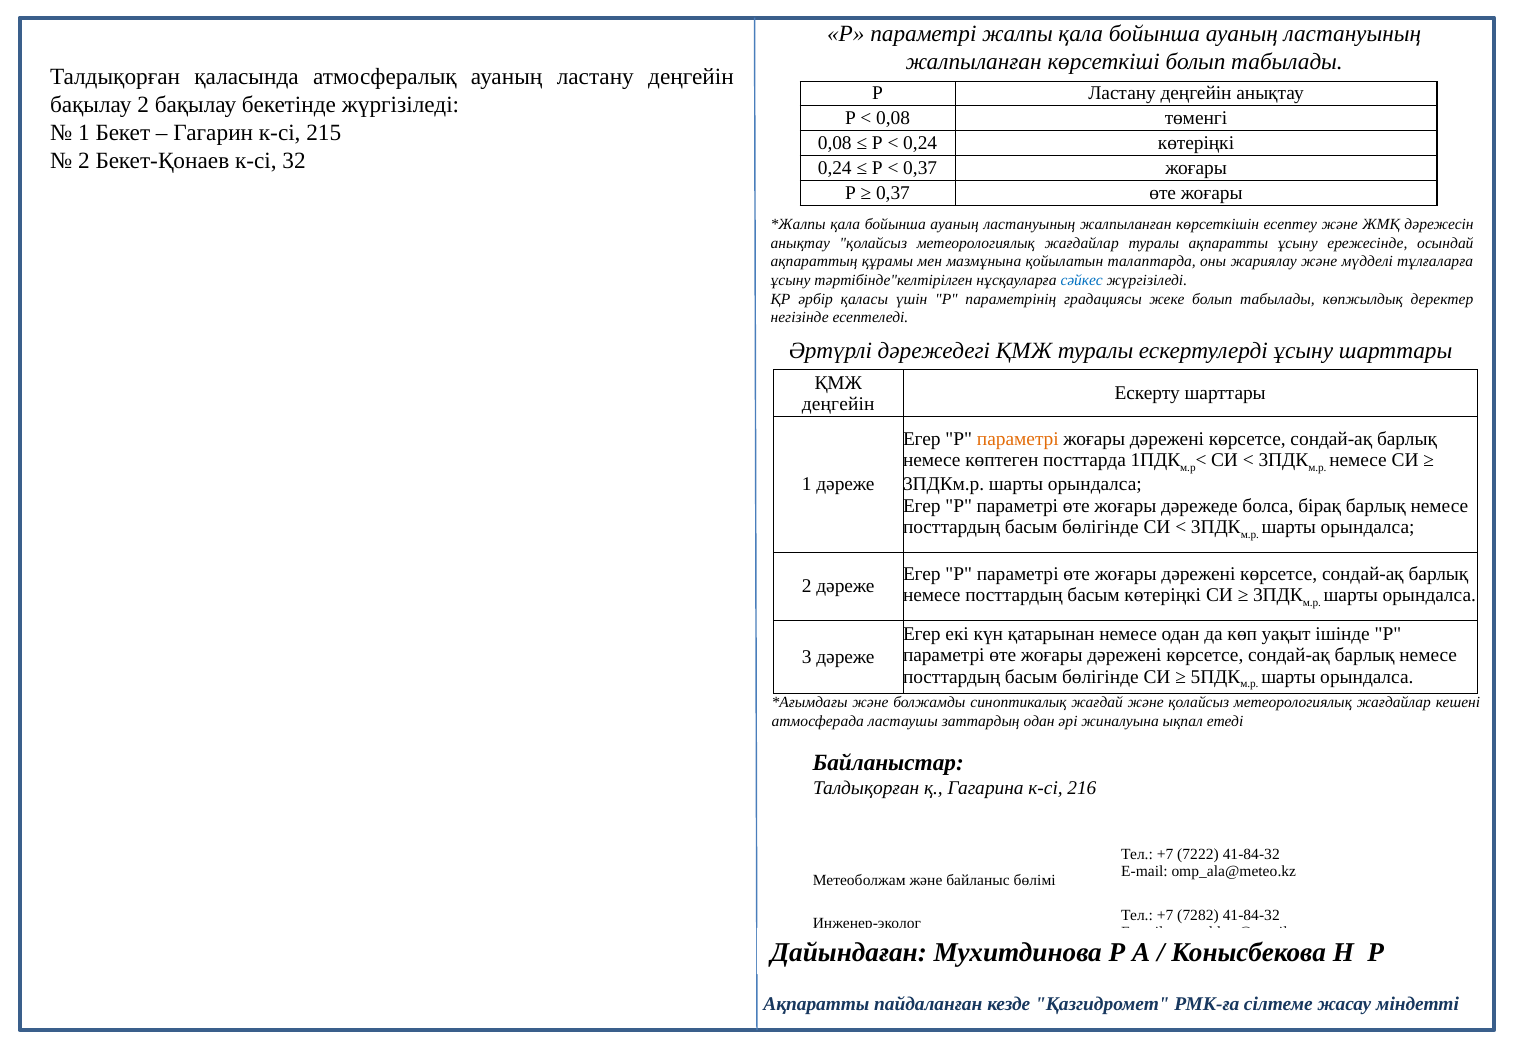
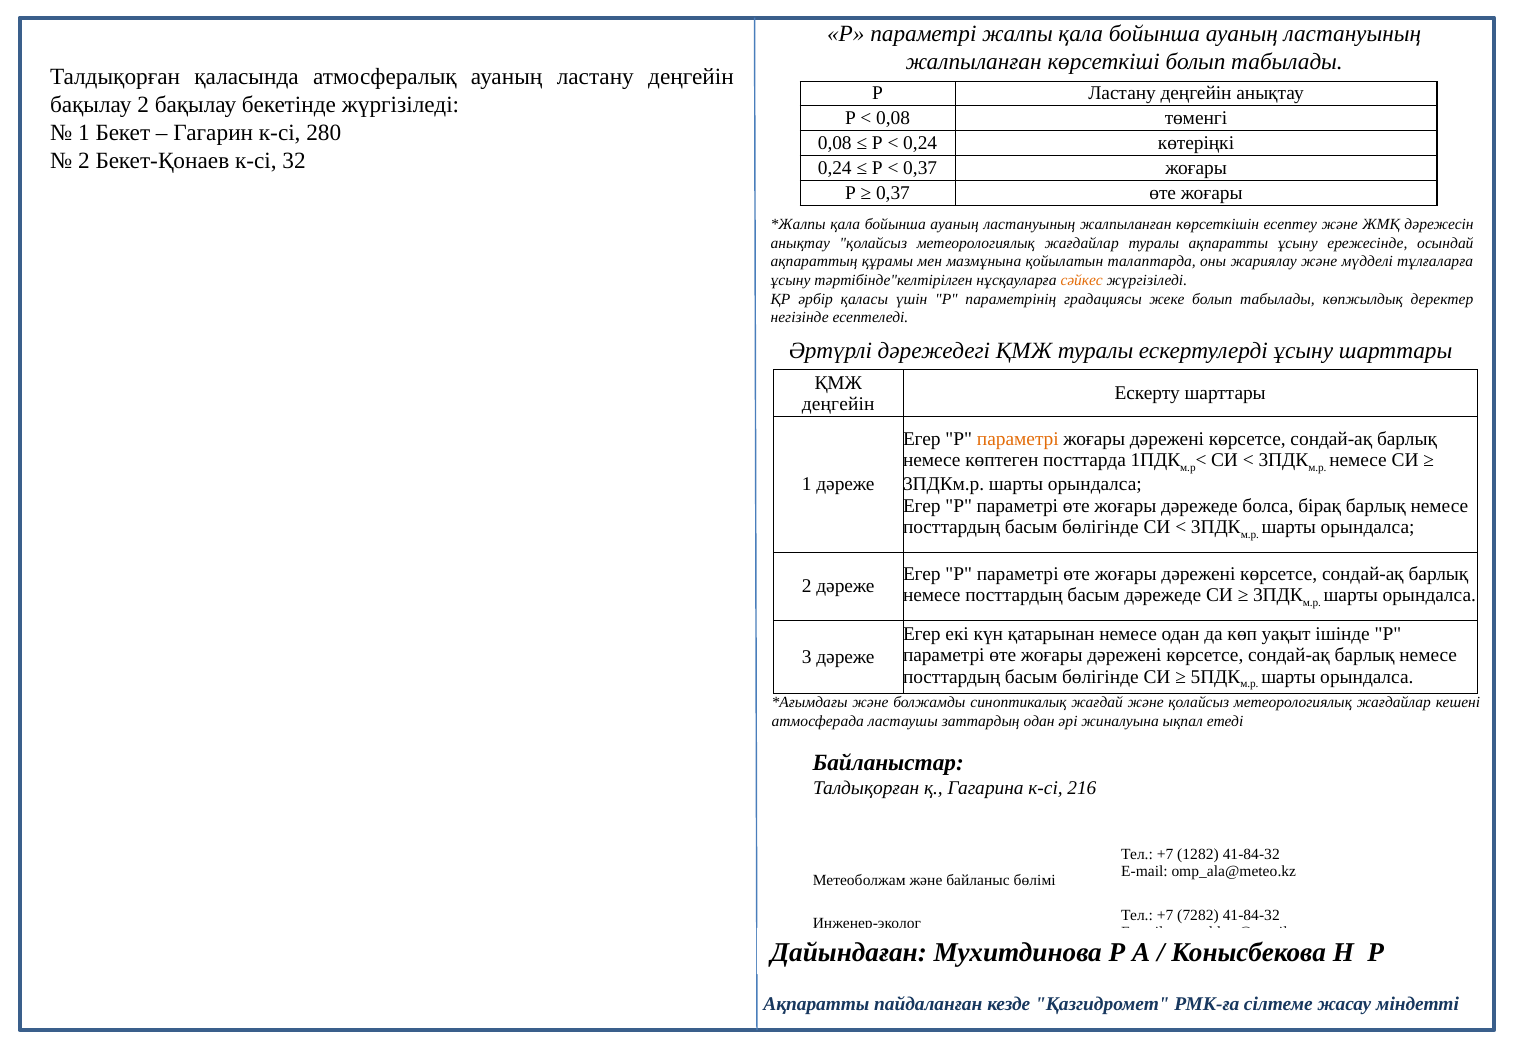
215: 215 -> 280
сәйкес colour: blue -> orange
басым көтеріңкі: көтеріңкі -> дәрежеде
7222: 7222 -> 1282
